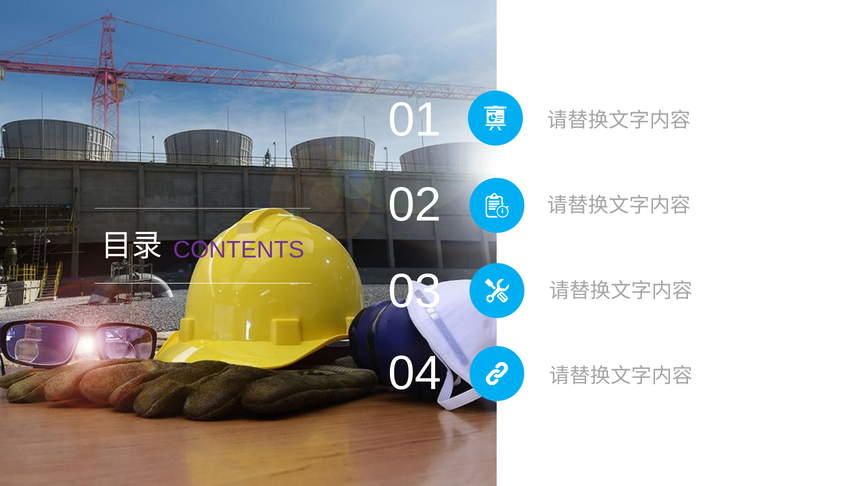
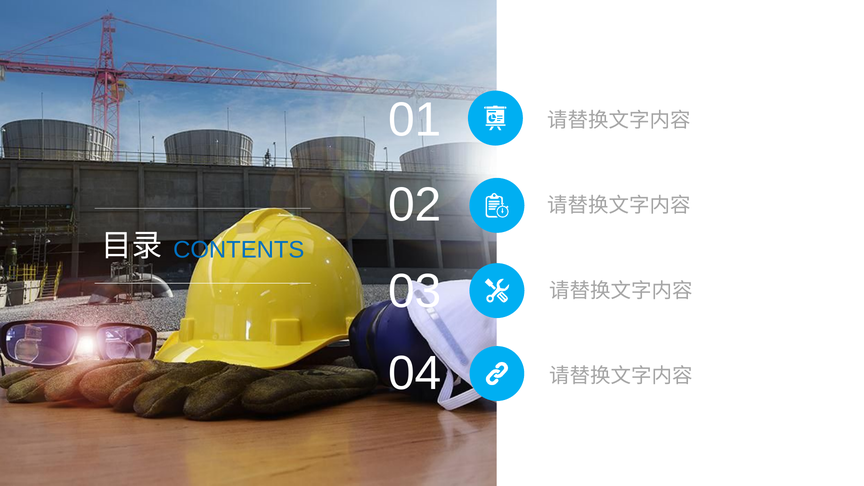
CONTENTS colour: purple -> blue
